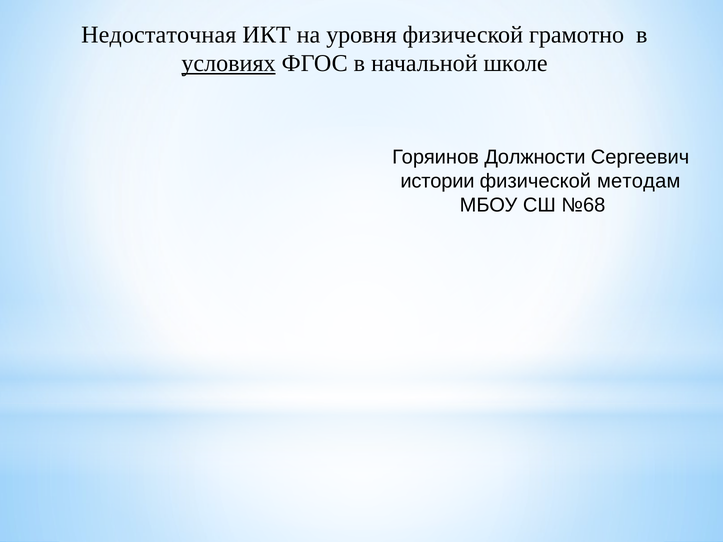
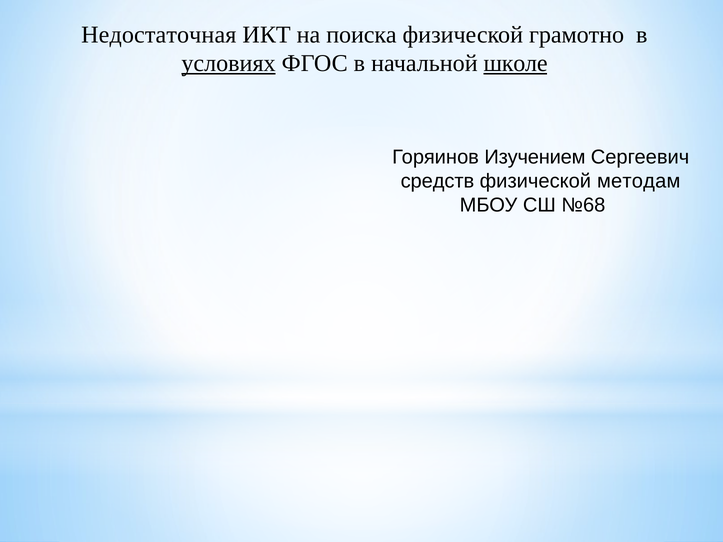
уровня: уровня -> поиска
школе underline: none -> present
Должности: Должности -> Изучением
истории: истории -> средств
